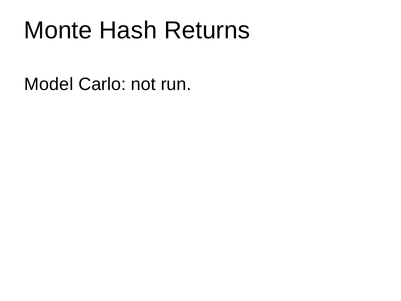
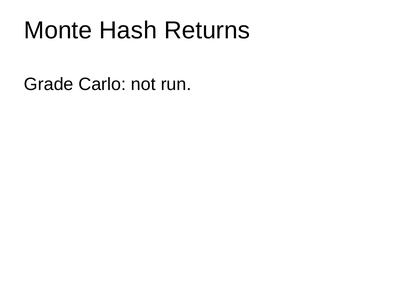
Model: Model -> Grade
